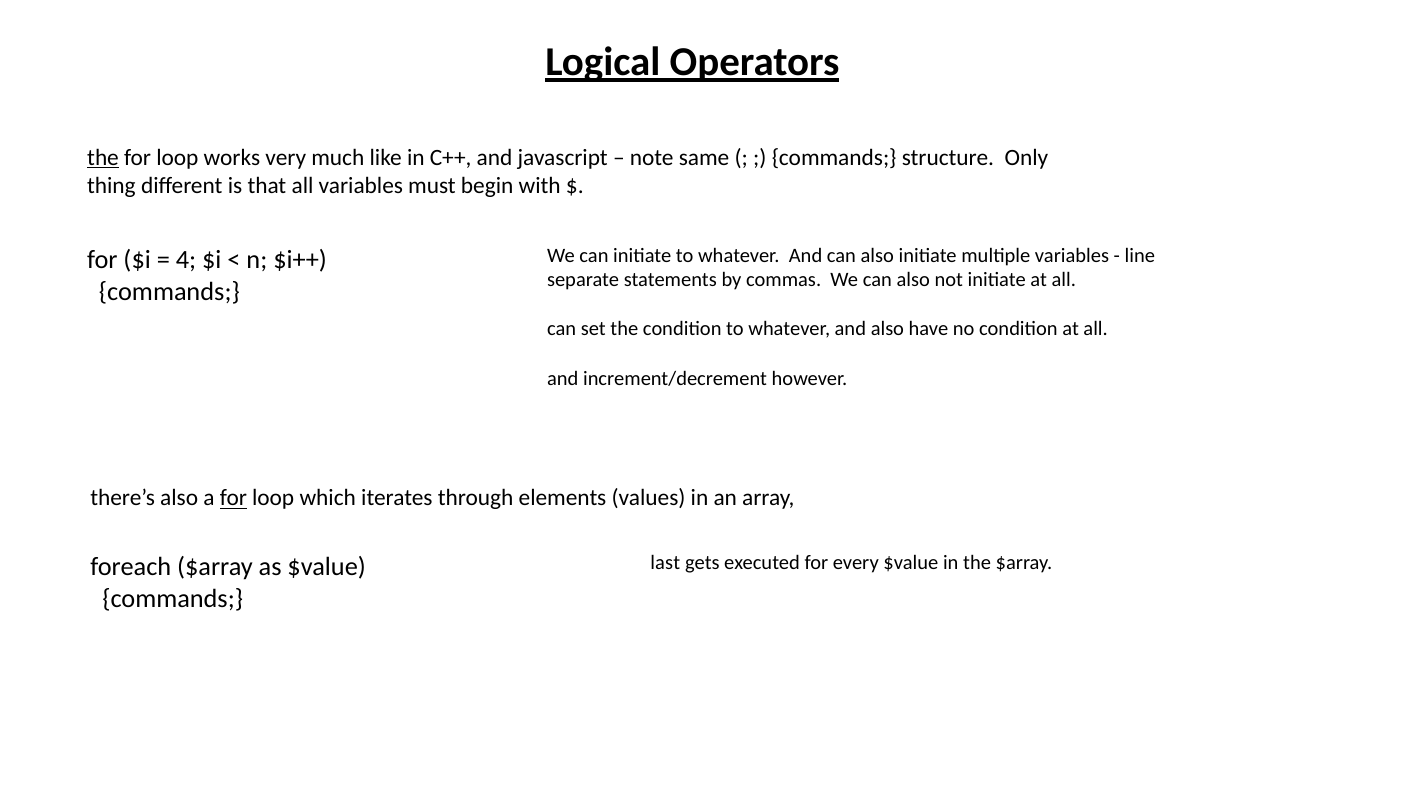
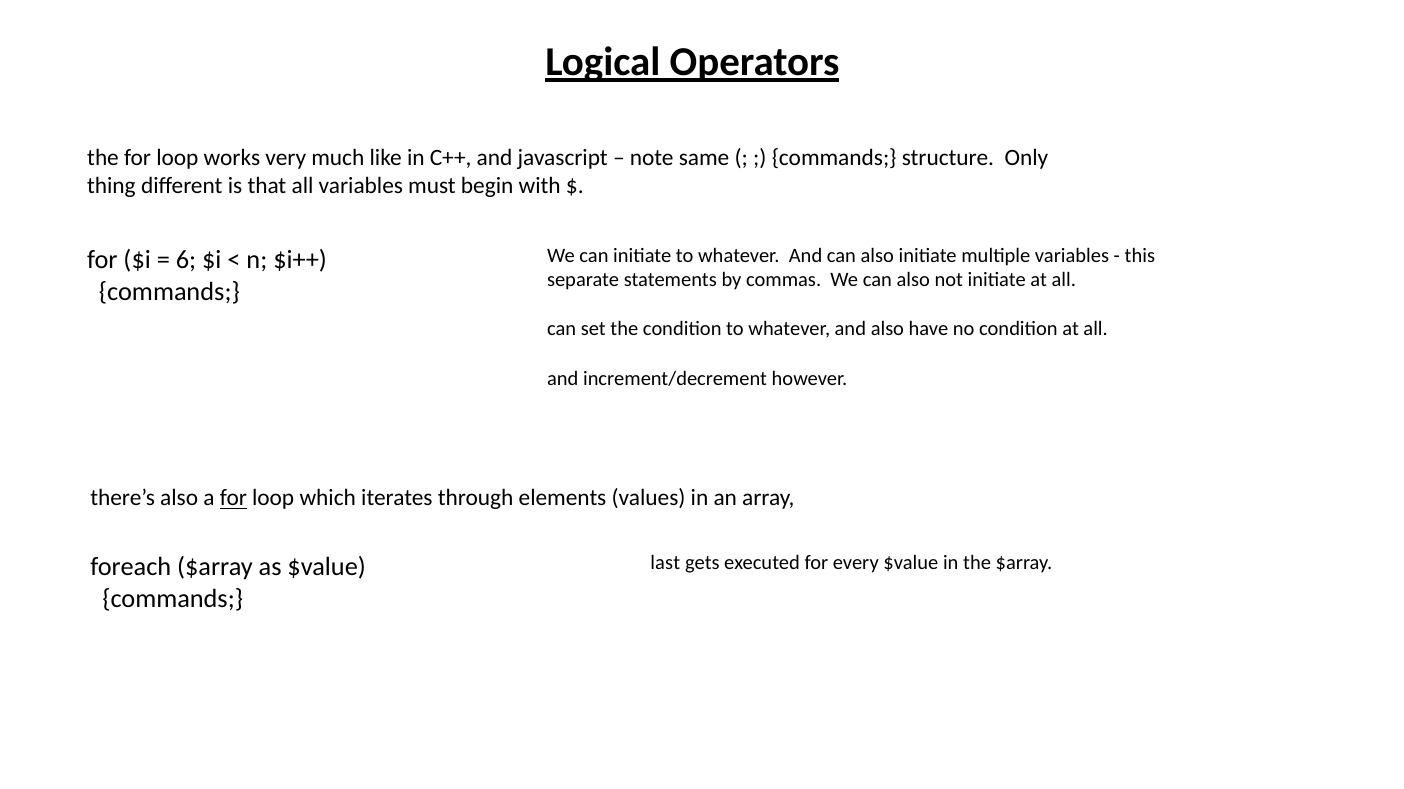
the at (103, 158) underline: present -> none
line: line -> this
4: 4 -> 6
